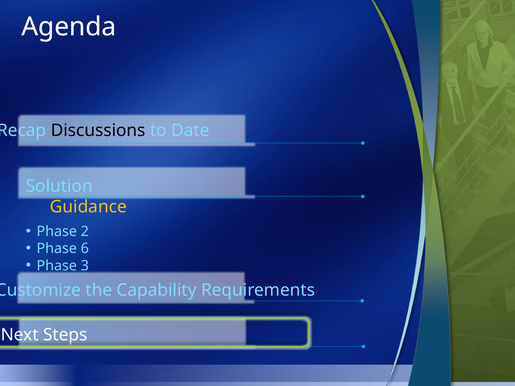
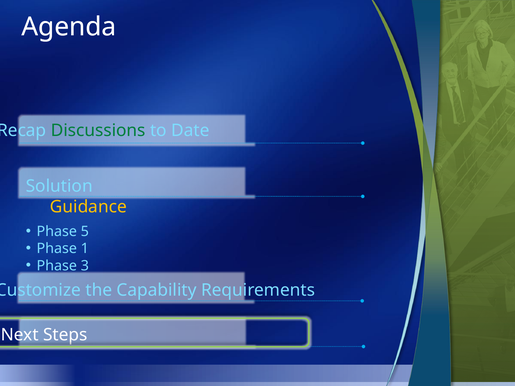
Discussions colour: black -> green
2: 2 -> 5
6: 6 -> 1
